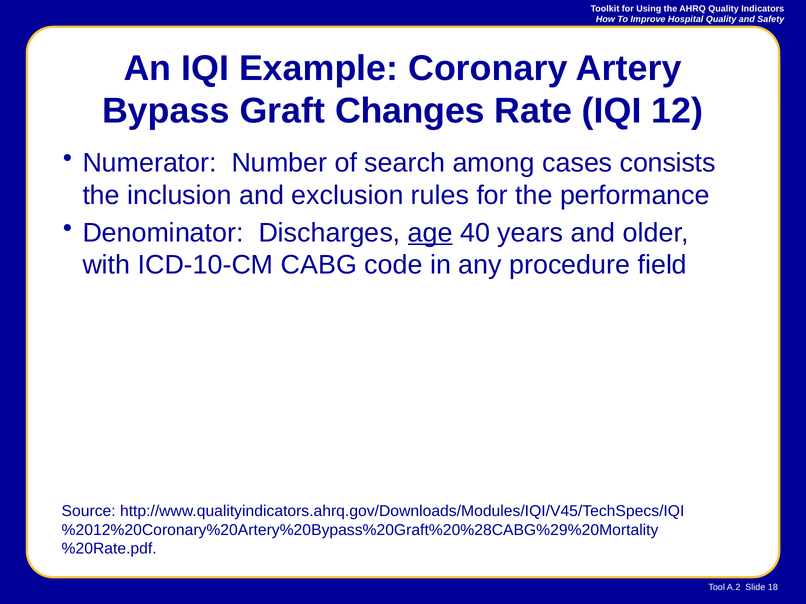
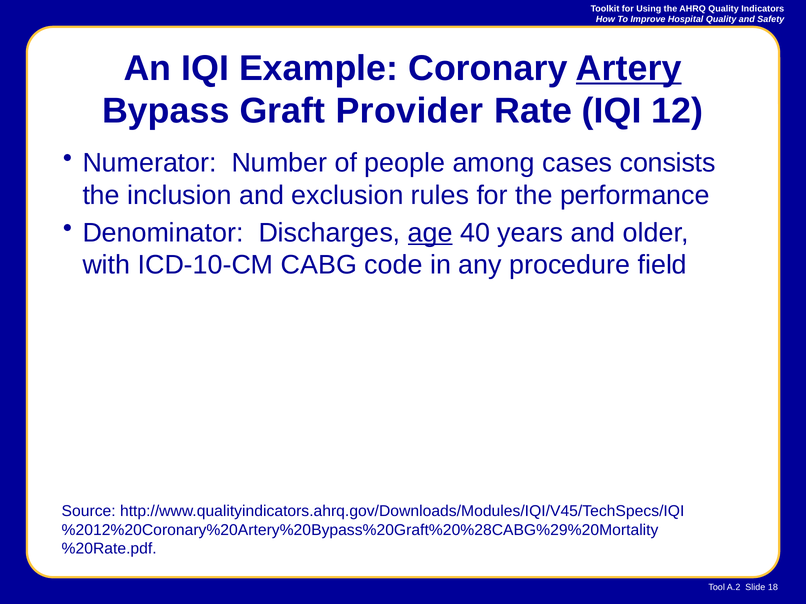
Artery underline: none -> present
Changes: Changes -> Provider
search: search -> people
